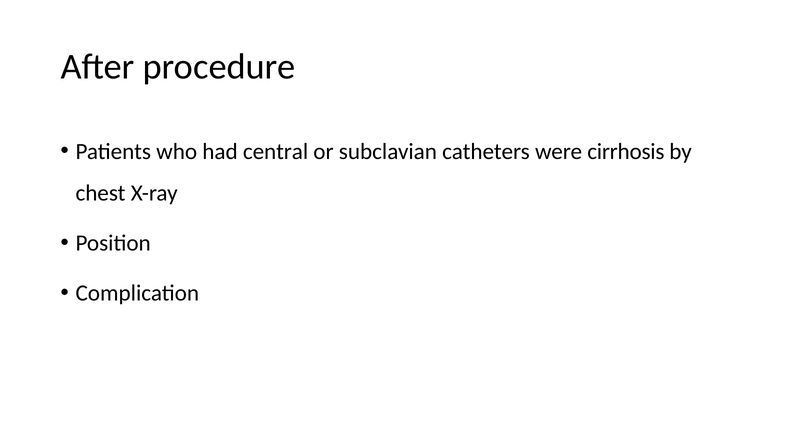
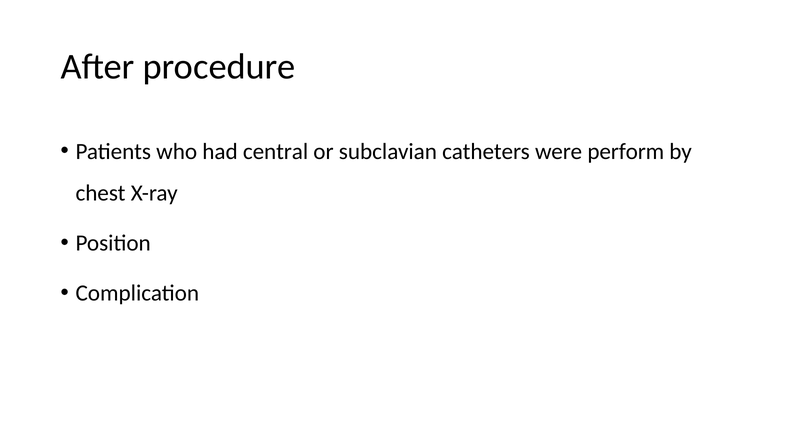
cirrhosis: cirrhosis -> perform
